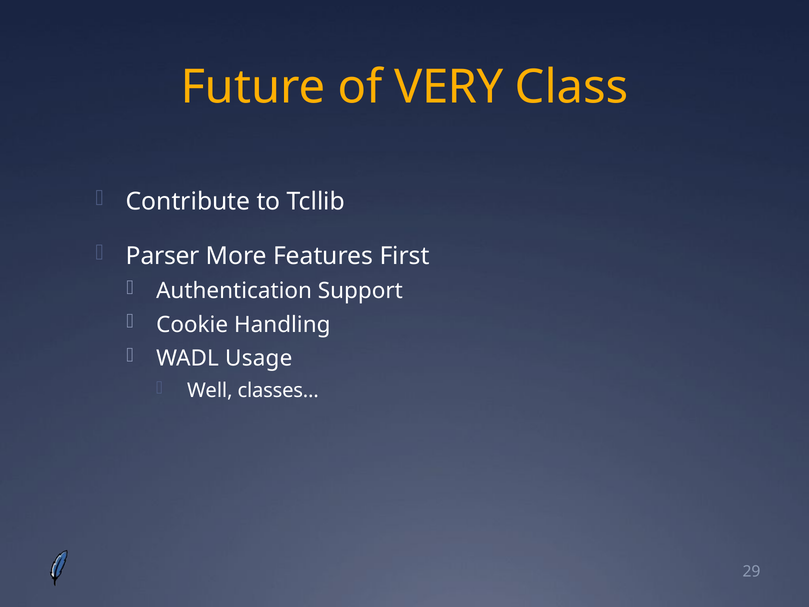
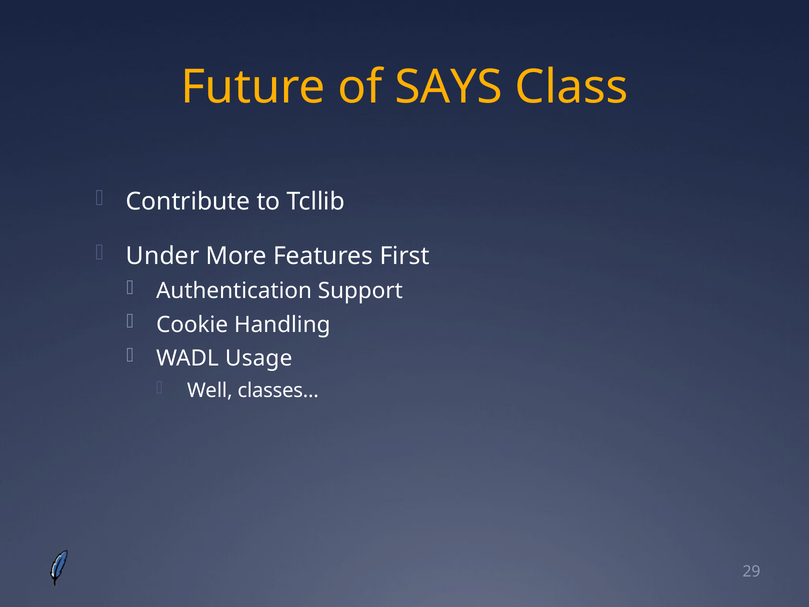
VERY: VERY -> SAYS
Parser: Parser -> Under
